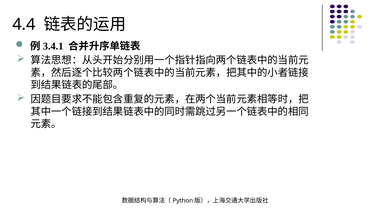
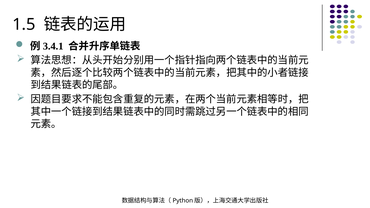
4.4: 4.4 -> 1.5
